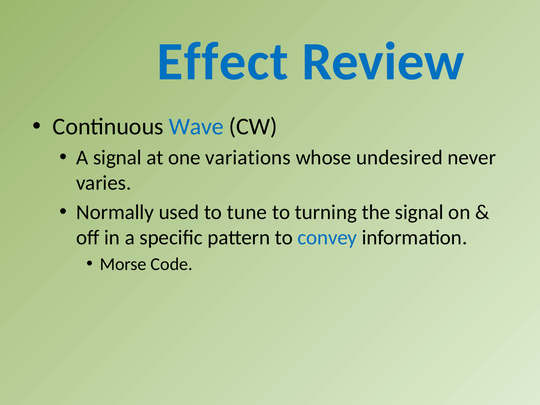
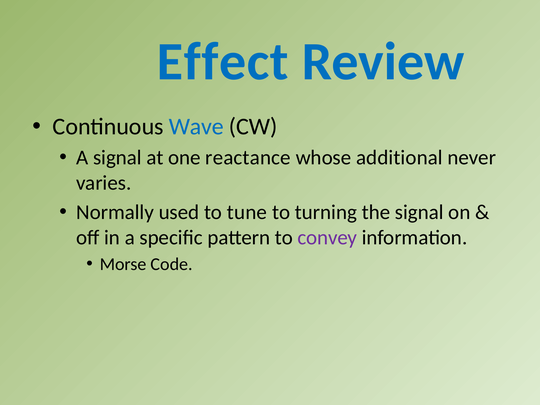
variations: variations -> reactance
undesired: undesired -> additional
convey colour: blue -> purple
